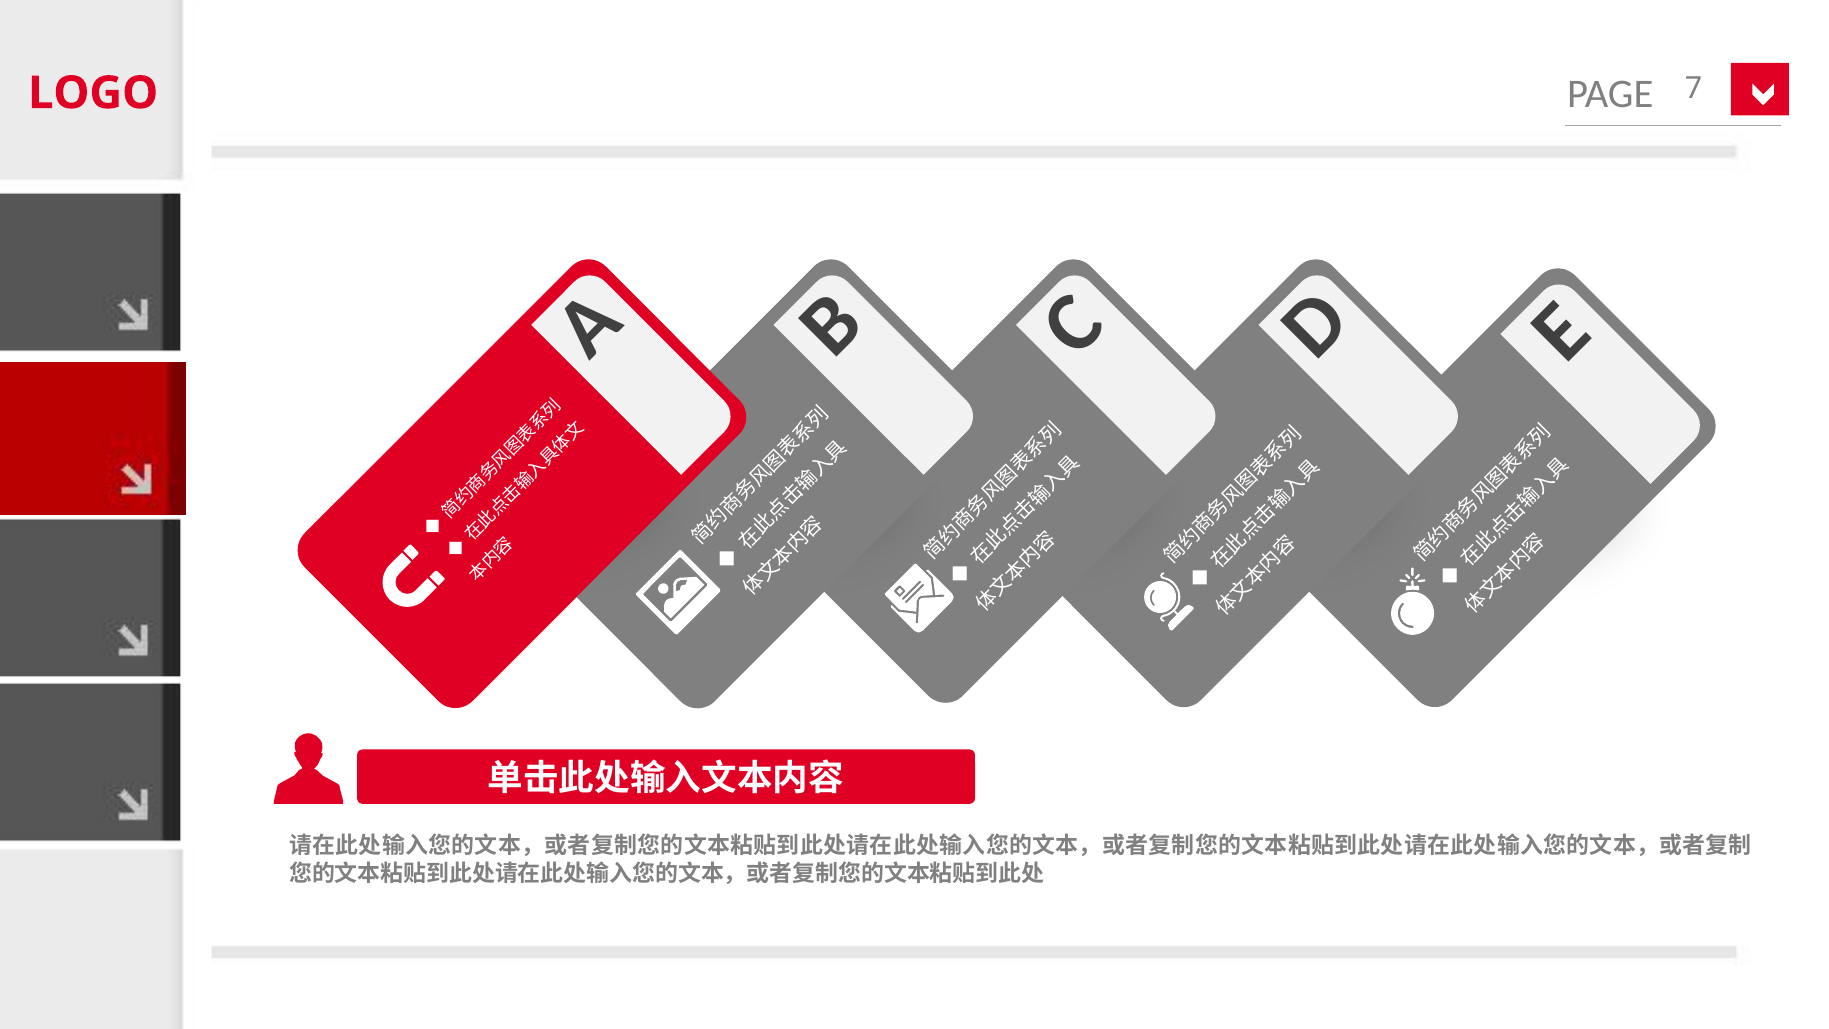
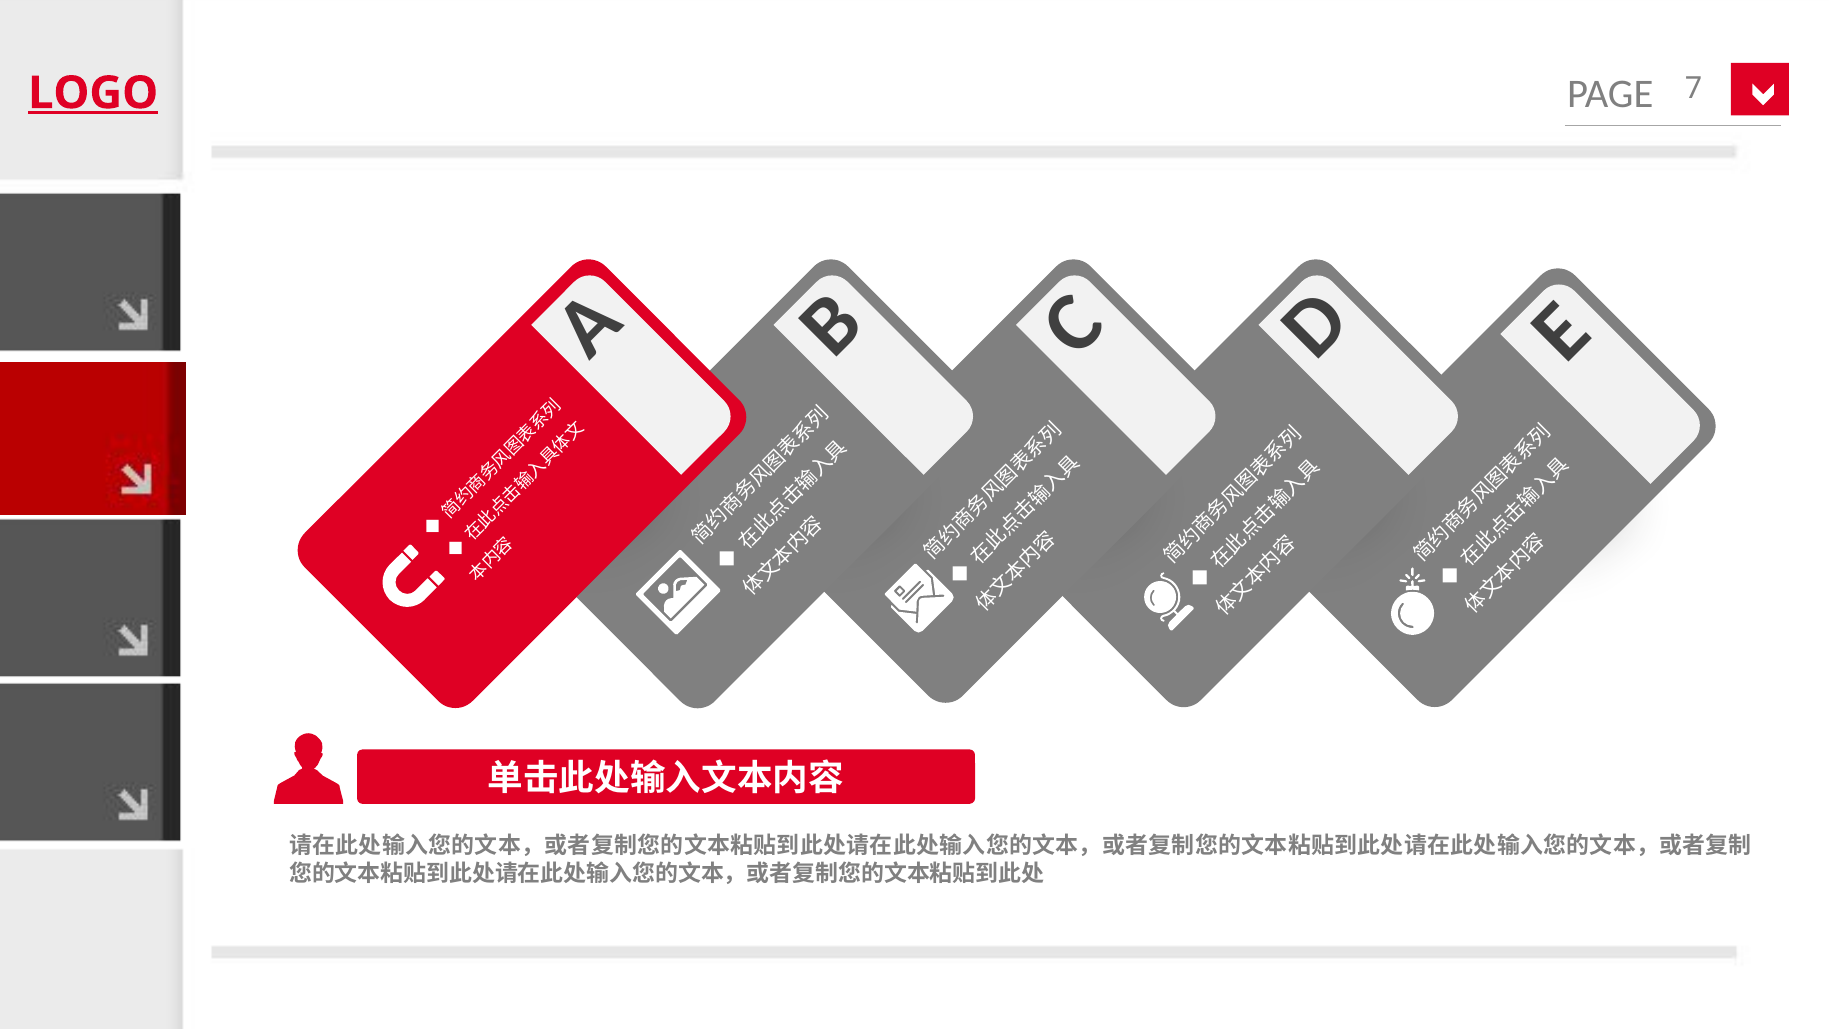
LOGO underline: none -> present
